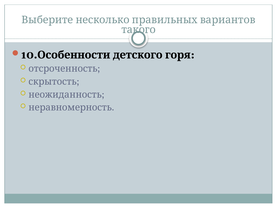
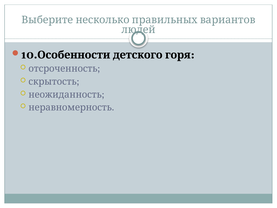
такого: такого -> людей
